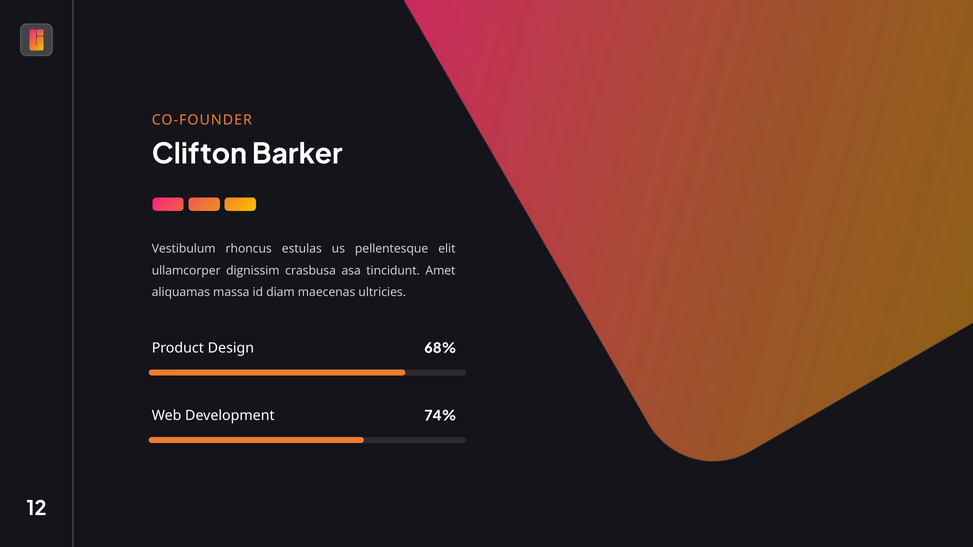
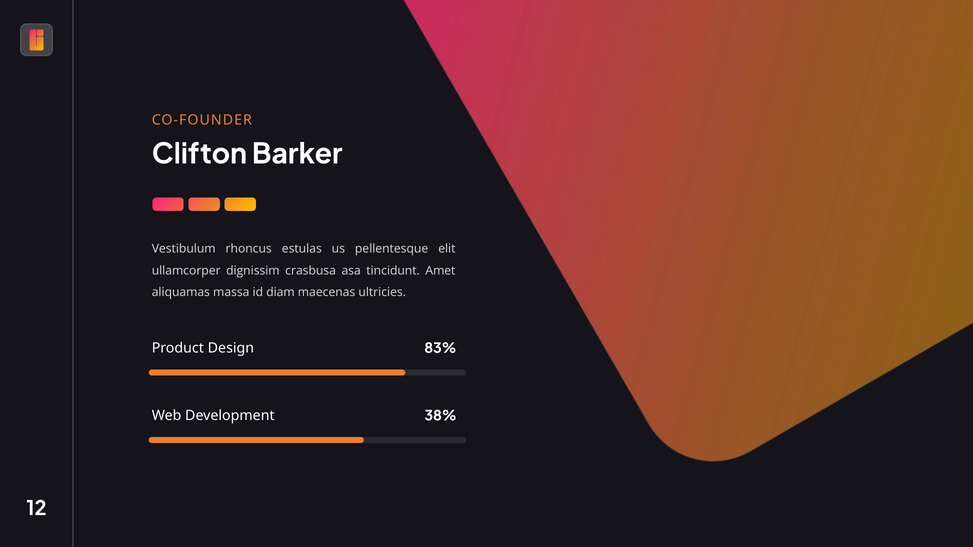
68%: 68% -> 83%
74%: 74% -> 38%
